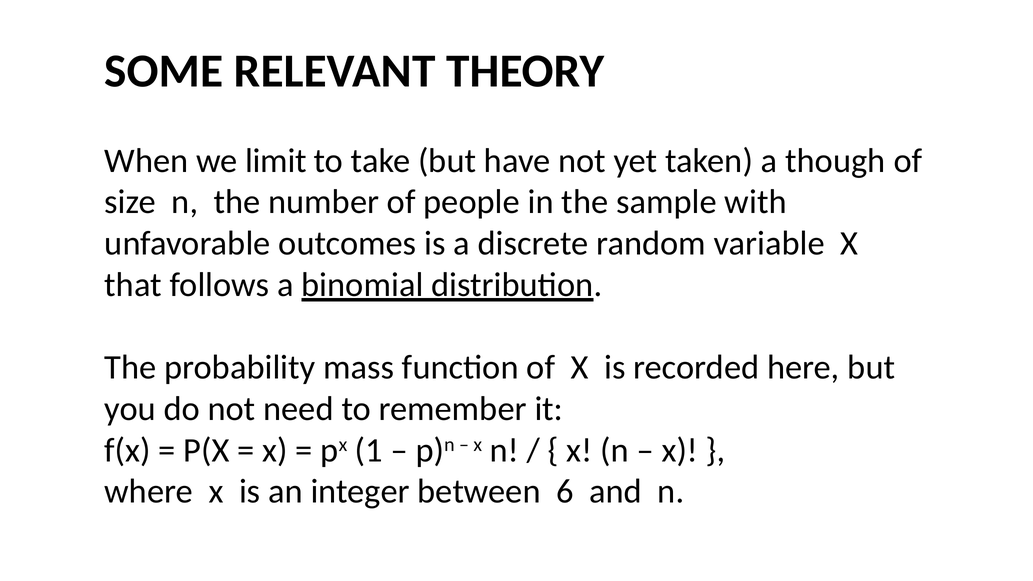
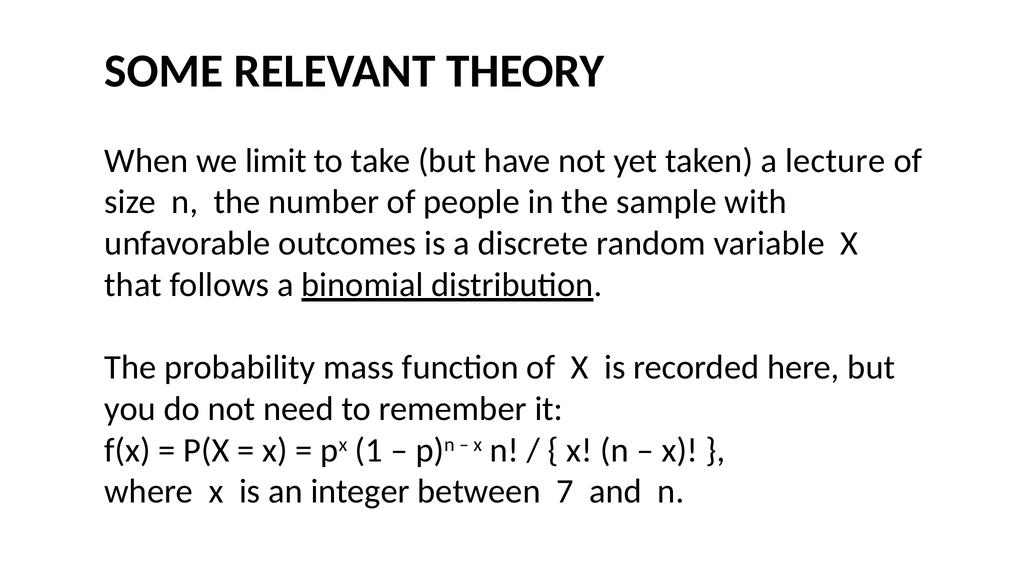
though: though -> lecture
6: 6 -> 7
